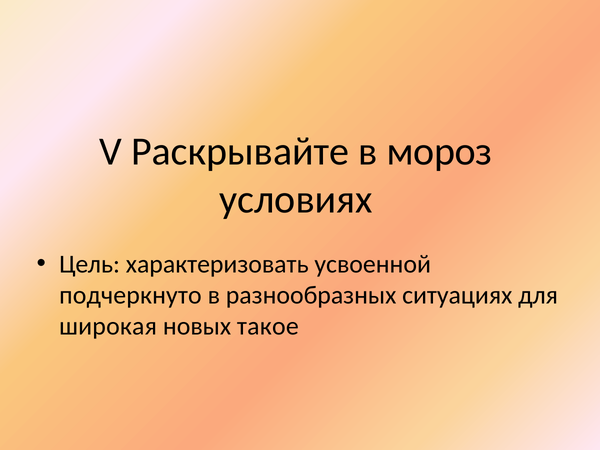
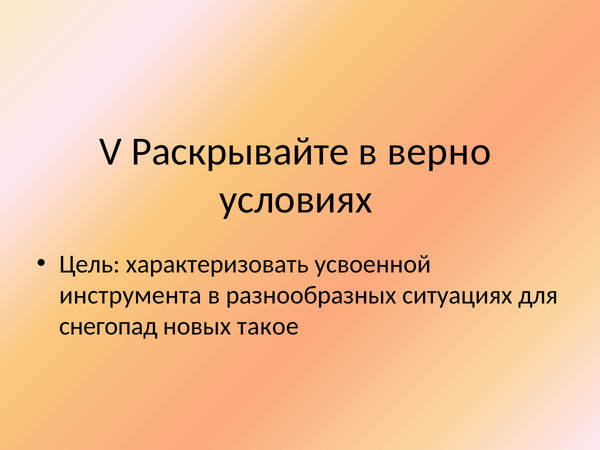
мороз: мороз -> верно
подчеркнуто: подчеркнуто -> инструмента
широкая: широкая -> снегопад
